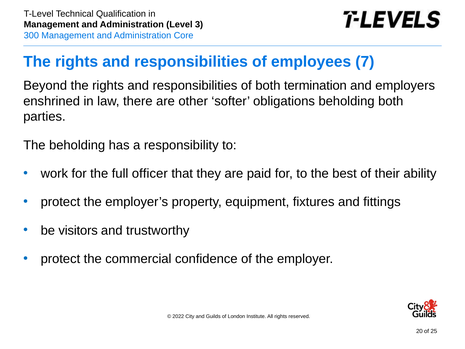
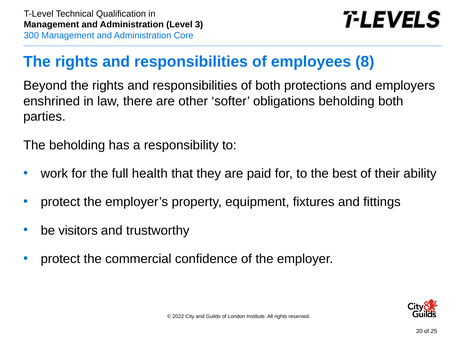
7: 7 -> 8
termination: termination -> protections
officer: officer -> health
